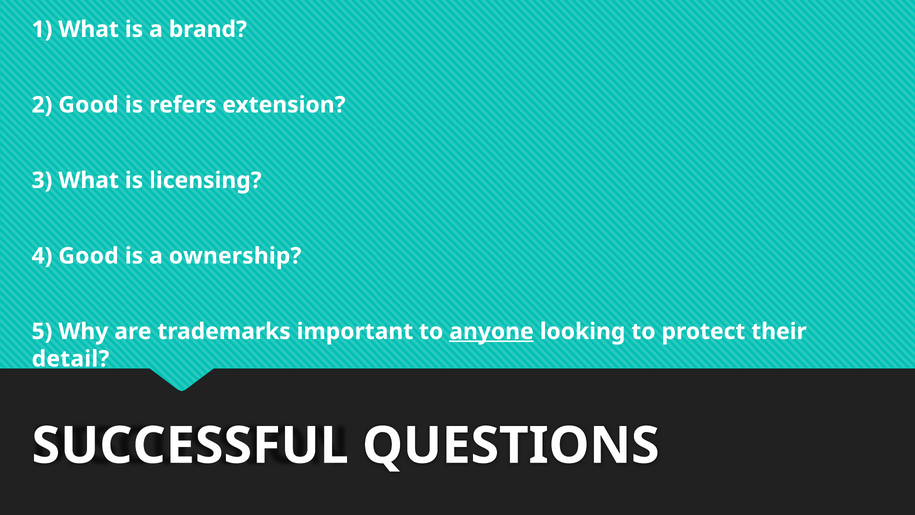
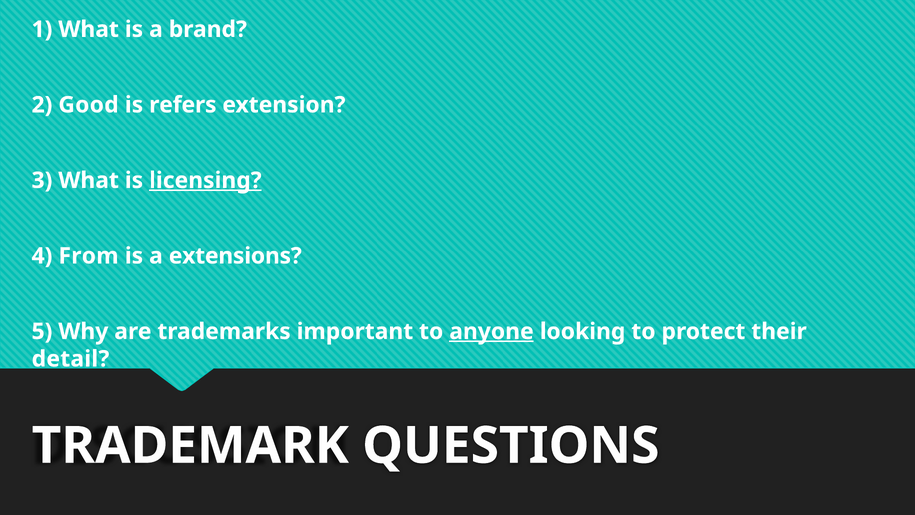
licensing underline: none -> present
4 Good: Good -> From
ownership: ownership -> extensions
SUCCESSFUL: SUCCESSFUL -> TRADEMARK
